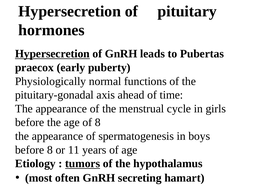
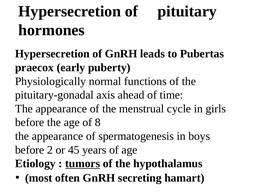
Hypersecretion at (52, 54) underline: present -> none
before 8: 8 -> 2
11: 11 -> 45
